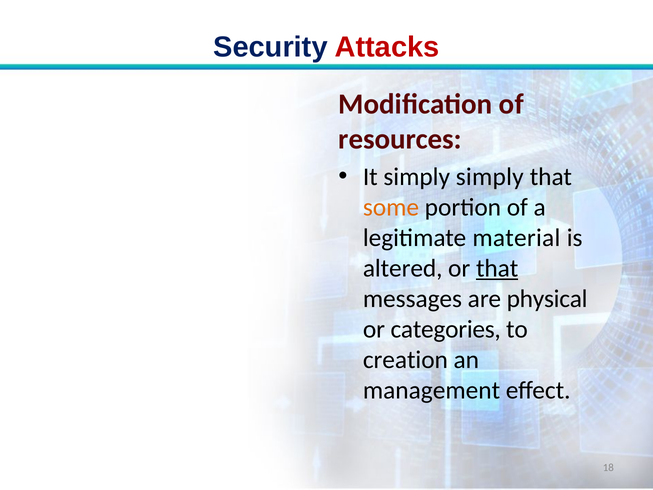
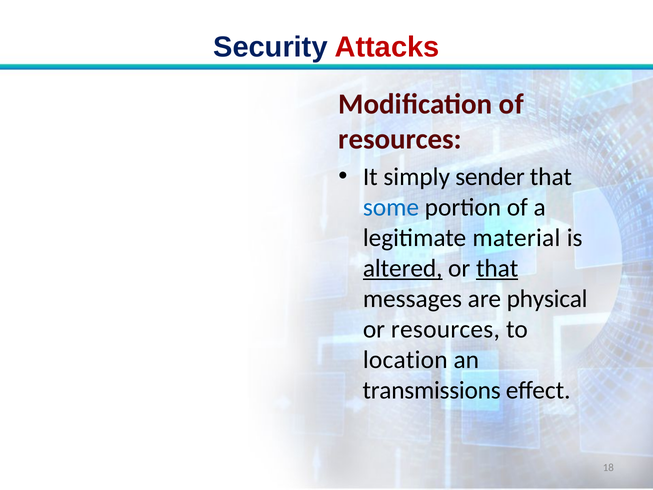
simply simply: simply -> sender
some colour: orange -> blue
altered underline: none -> present
or categories: categories -> resources
creation: creation -> location
management: management -> transmissions
